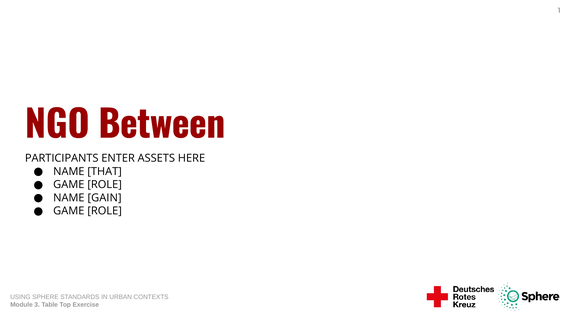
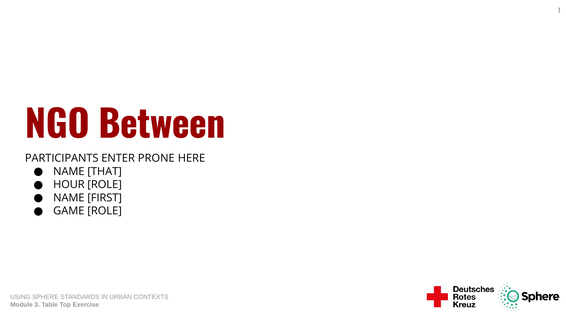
ASSETS: ASSETS -> PRONE
GAME at (69, 185): GAME -> HOUR
GAIN: GAIN -> FIRST
